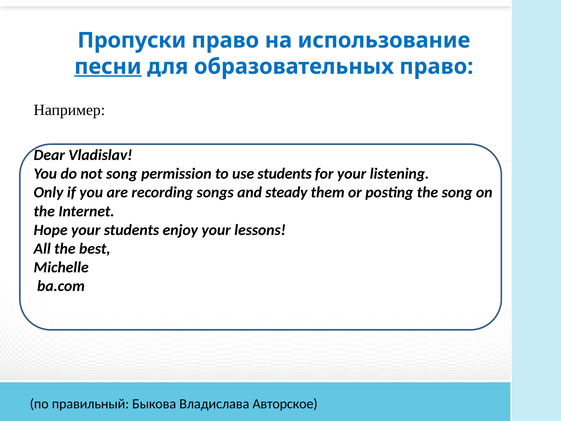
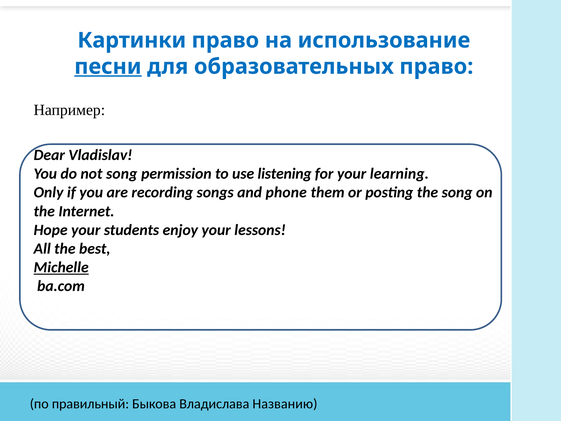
Пропуски: Пропуски -> Картинки
use students: students -> listening
listening: listening -> learning
steady: steady -> phone
Michelle underline: none -> present
Авторское: Авторское -> Названию
